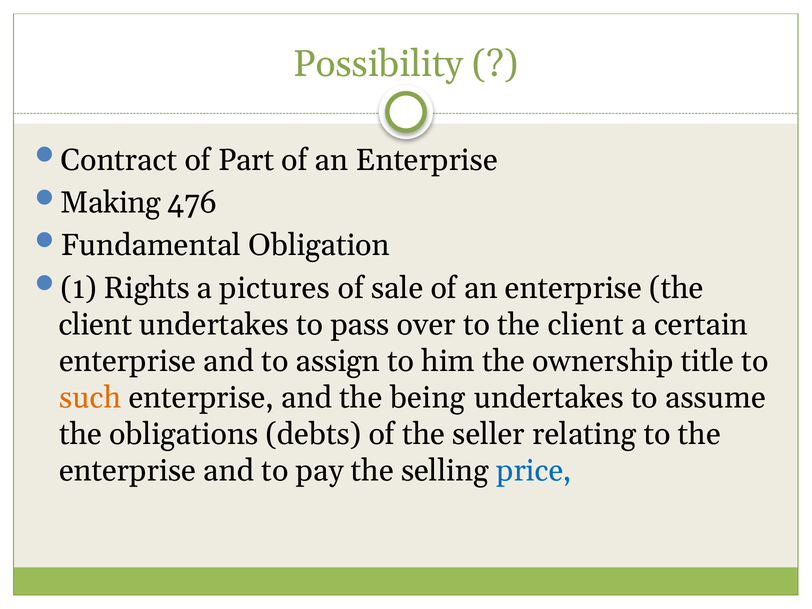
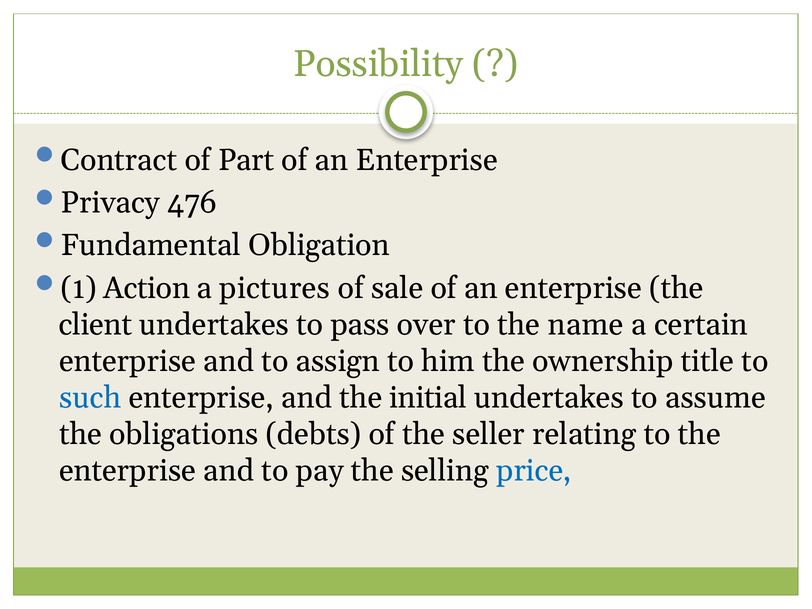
Making: Making -> Privacy
Rights: Rights -> Action
to the client: client -> name
such colour: orange -> blue
being: being -> initial
